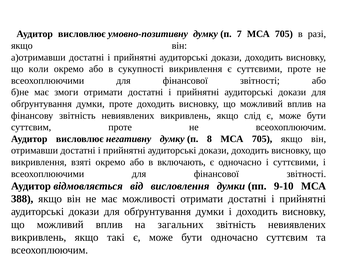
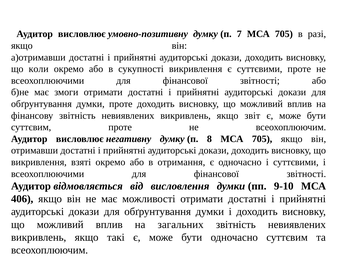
слід: слід -> звіт
включають: включають -> отримання
388: 388 -> 406
